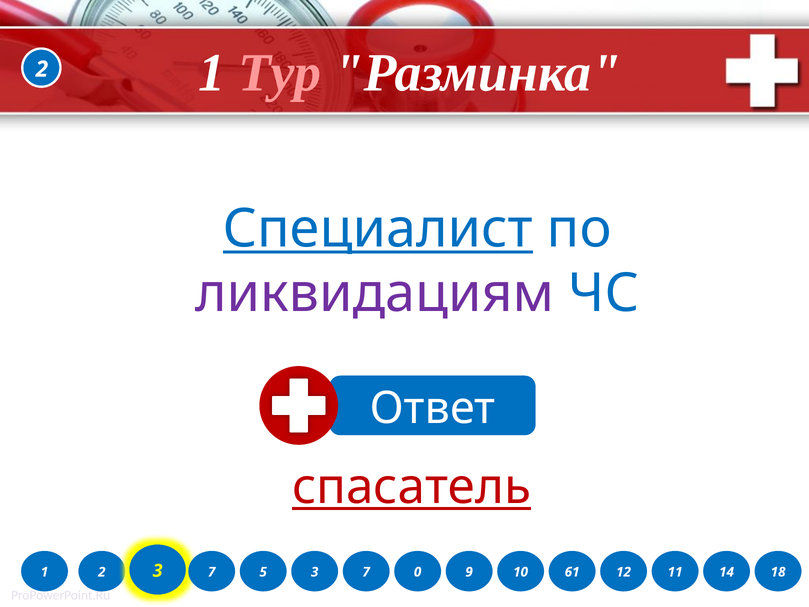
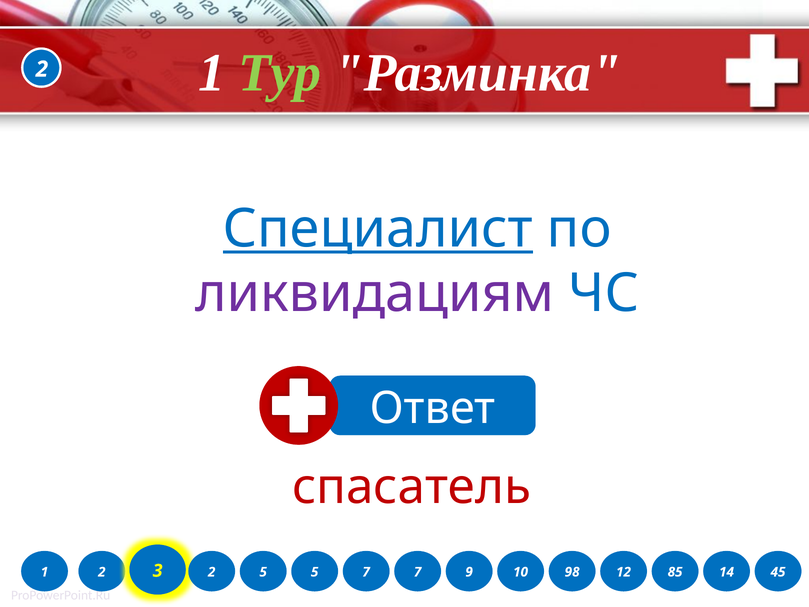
Тур colour: pink -> light green
спасатель underline: present -> none
2 3 7: 7 -> 2
5 3: 3 -> 5
7 0: 0 -> 7
61: 61 -> 98
11: 11 -> 85
18: 18 -> 45
